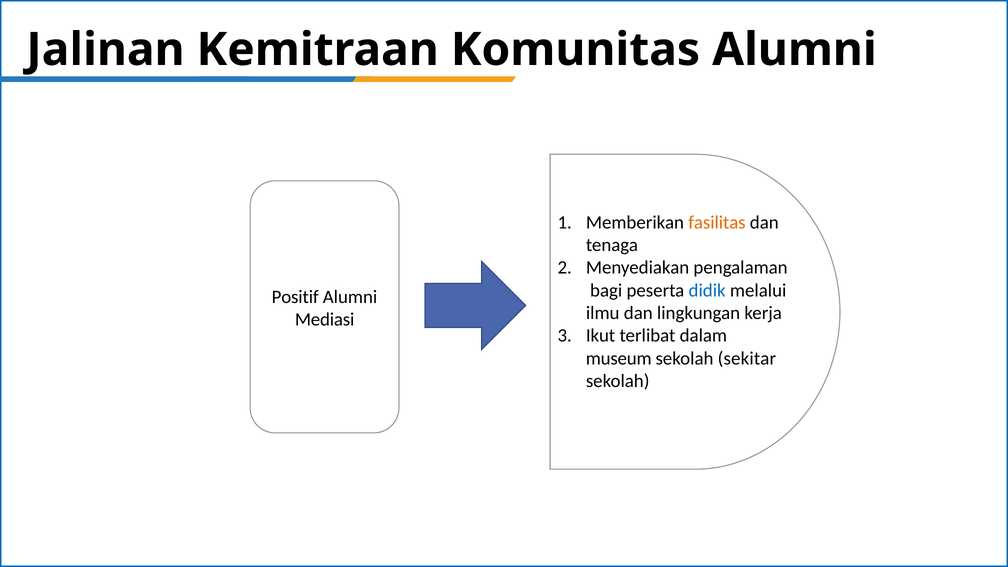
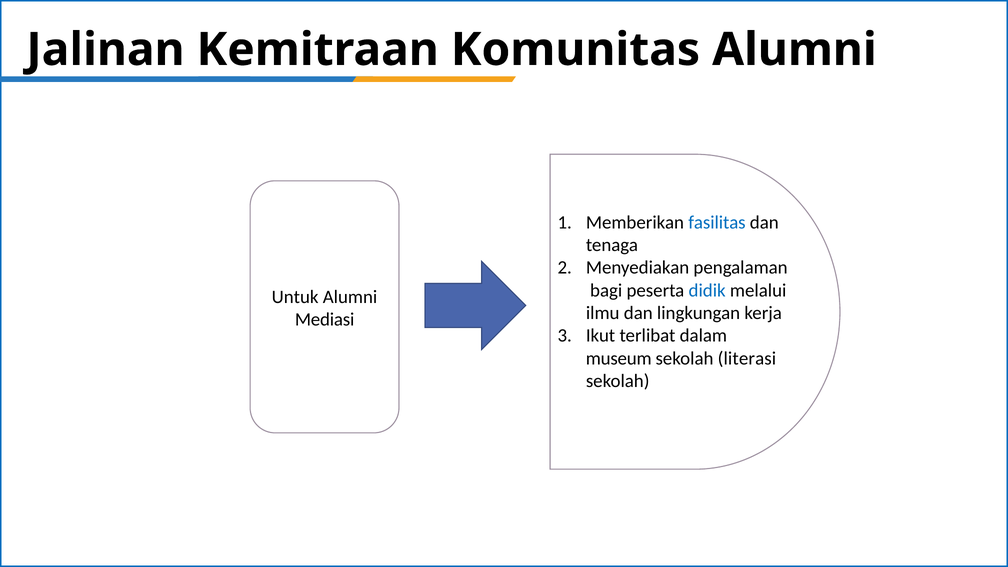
fasilitas colour: orange -> blue
Positif: Positif -> Untuk
sekitar: sekitar -> literasi
